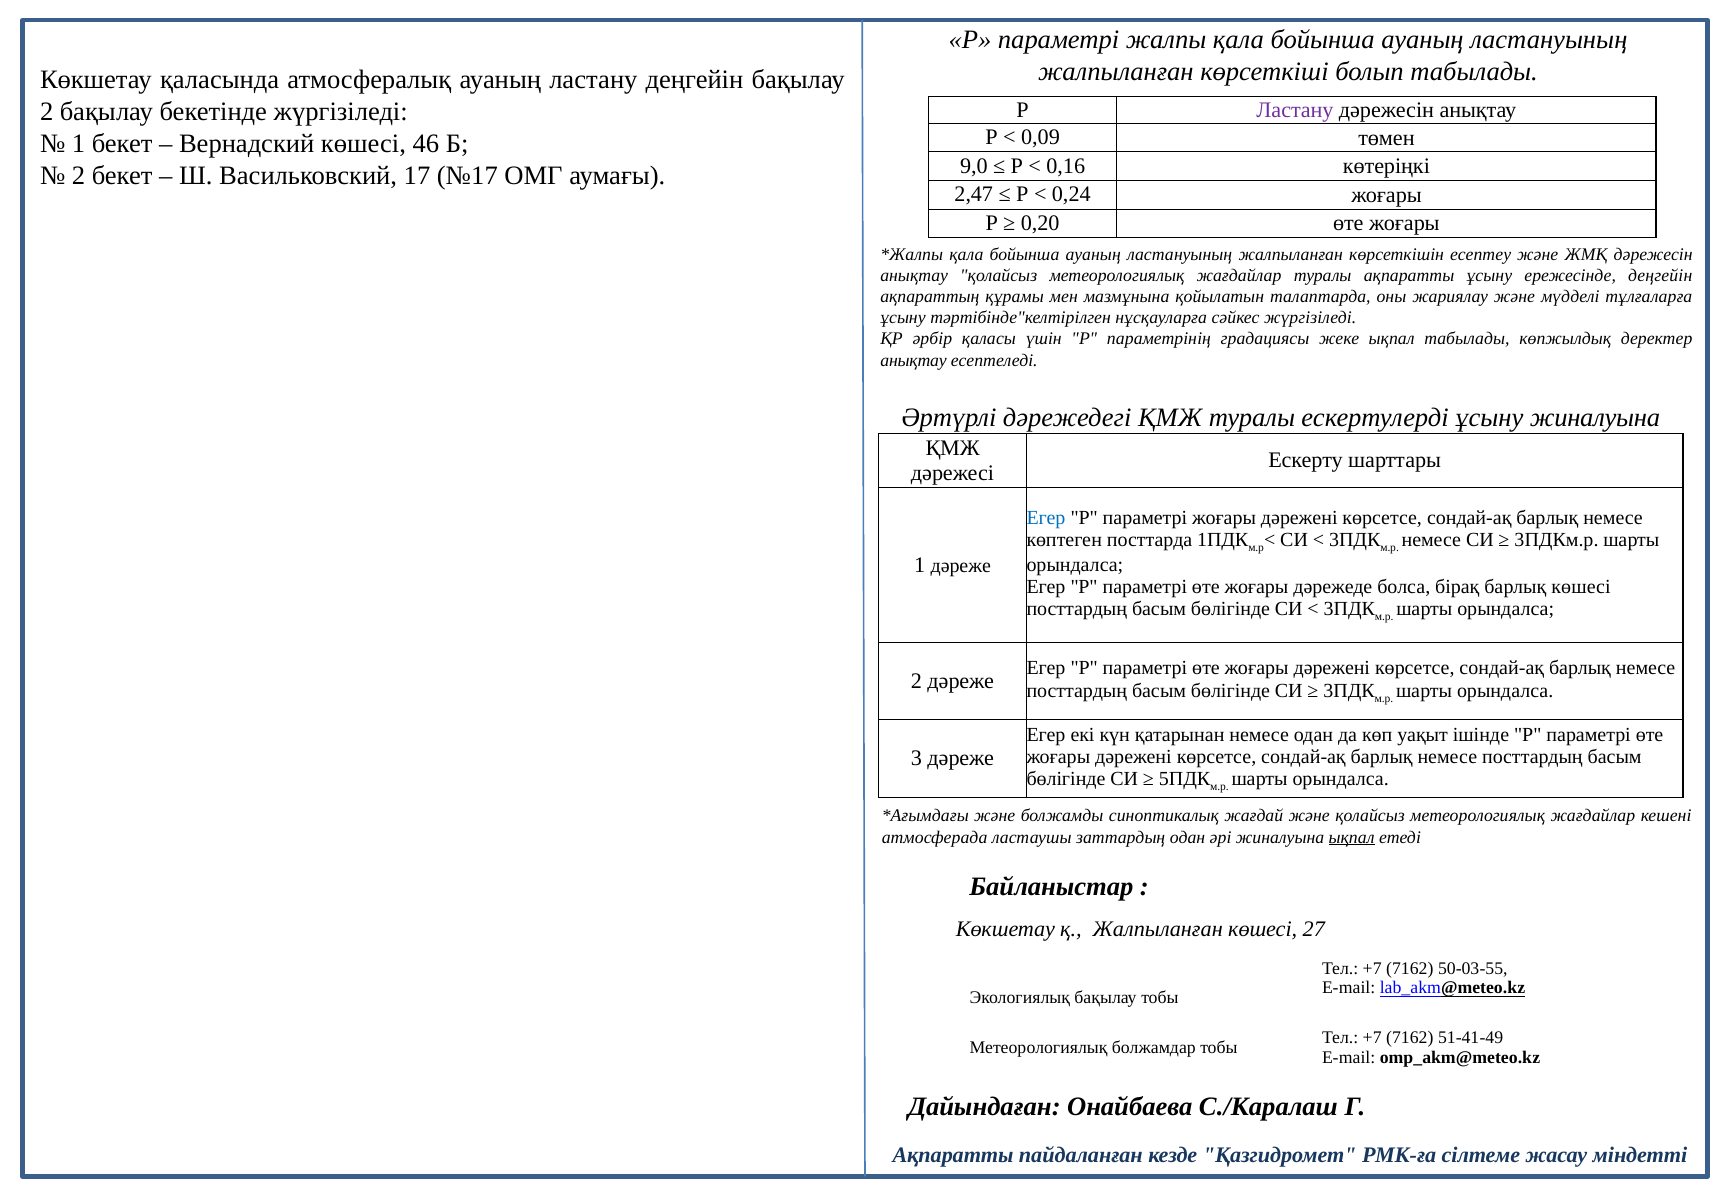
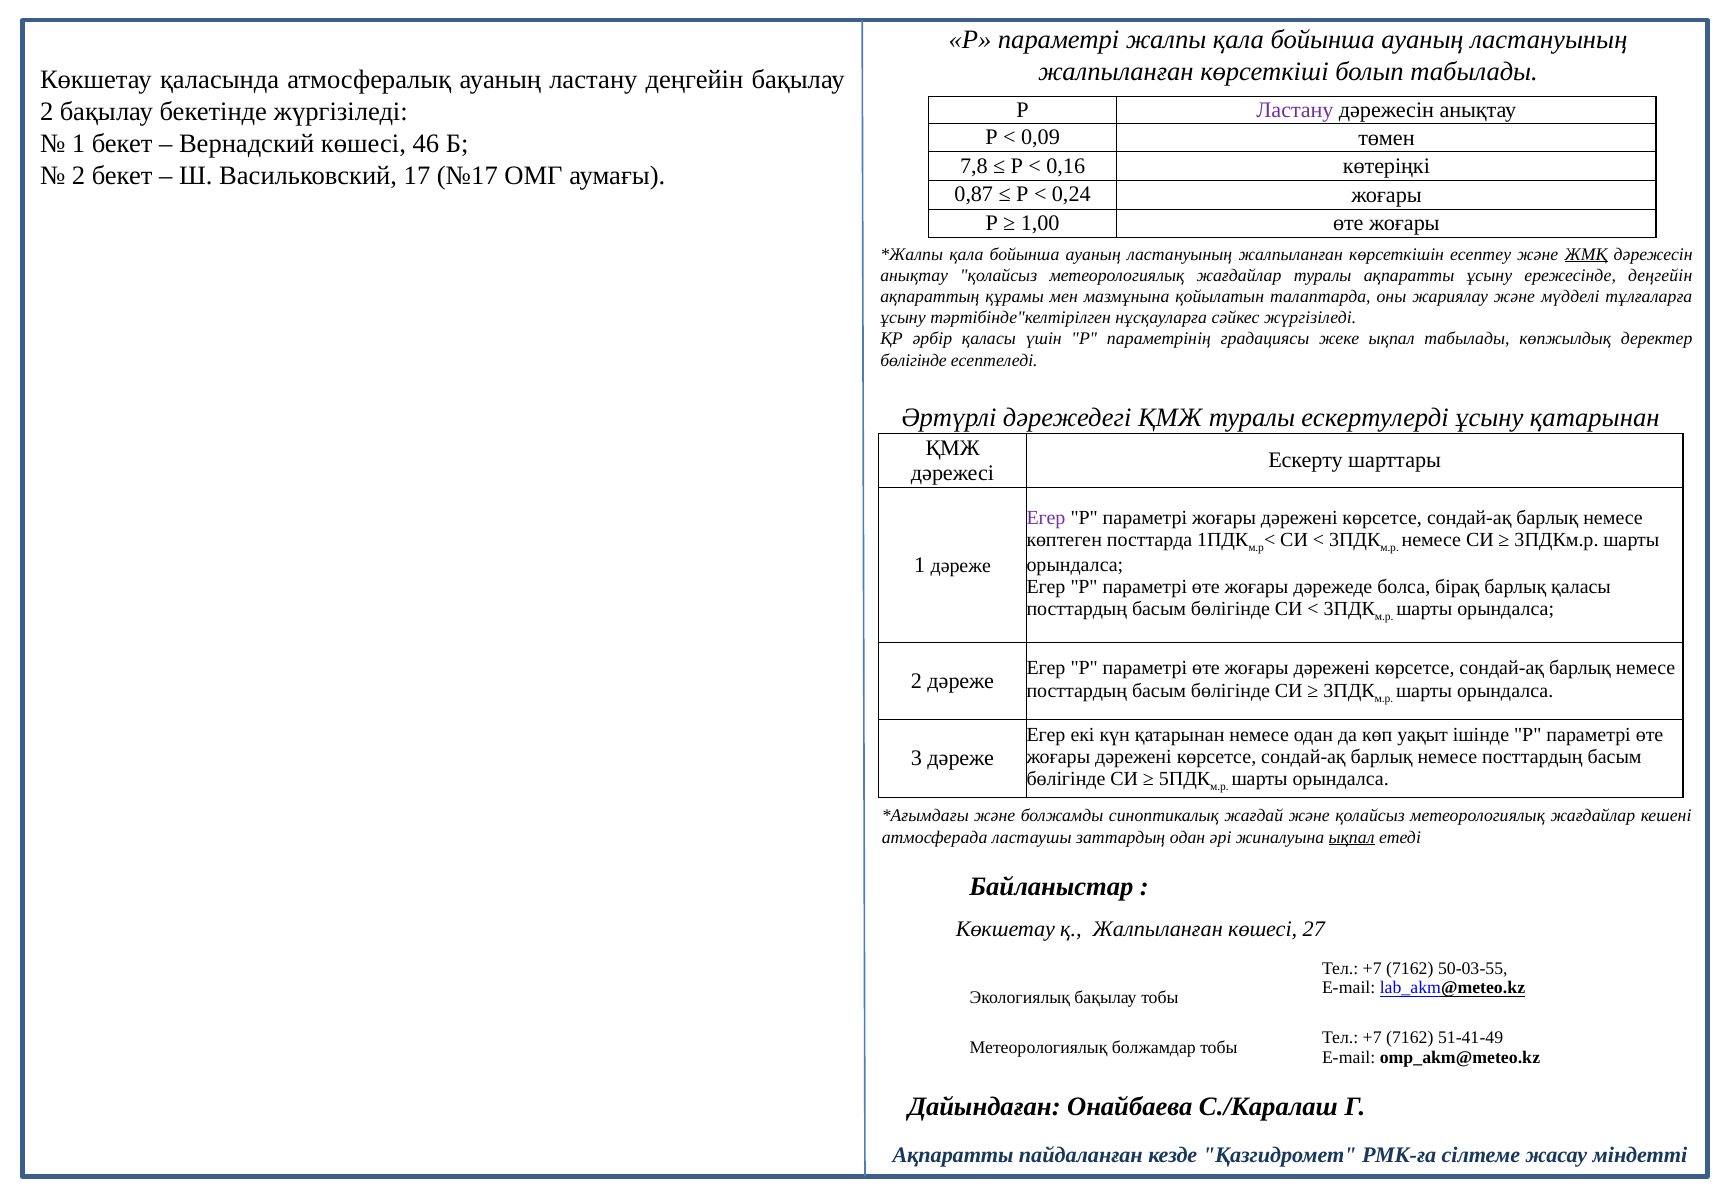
9,0: 9,0 -> 7,8
2,47: 2,47 -> 0,87
0,20: 0,20 -> 1,00
ЖМҚ underline: none -> present
анықтау at (914, 361): анықтау -> бөлігінде
ұсыну жиналуына: жиналуына -> қатарынан
Егер at (1046, 518) colour: blue -> purple
барлық көшесі: көшесі -> қаласы
